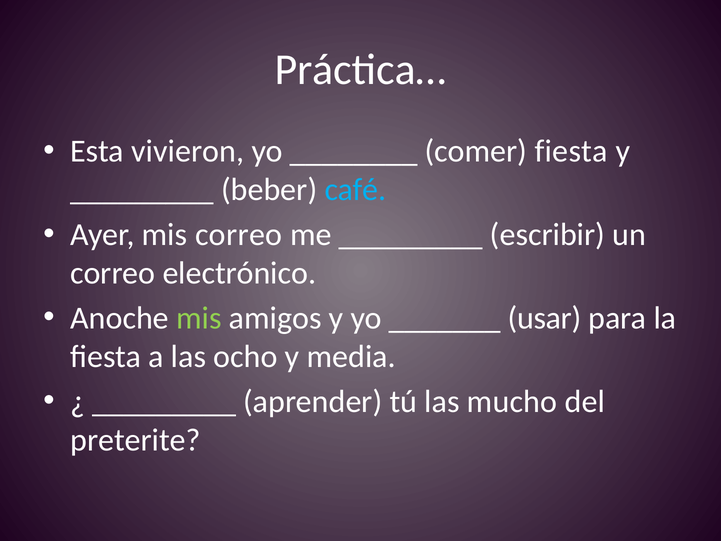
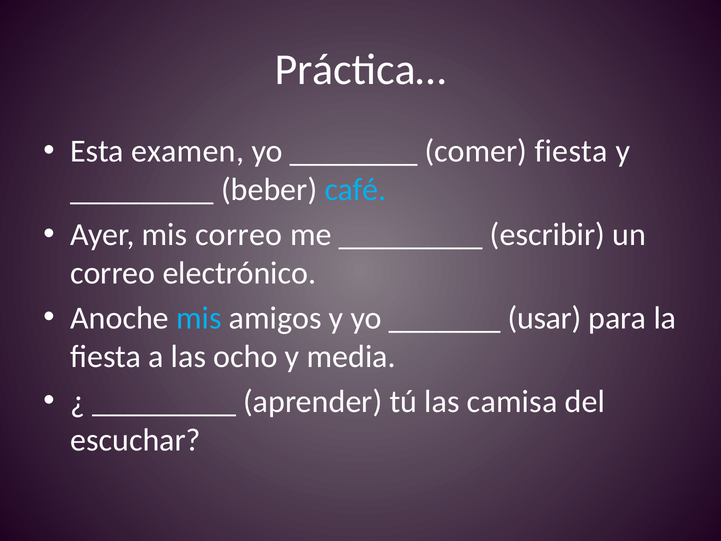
vivieron: vivieron -> examen
mis at (199, 318) colour: light green -> light blue
mucho: mucho -> camisa
preterite: preterite -> escuchar
